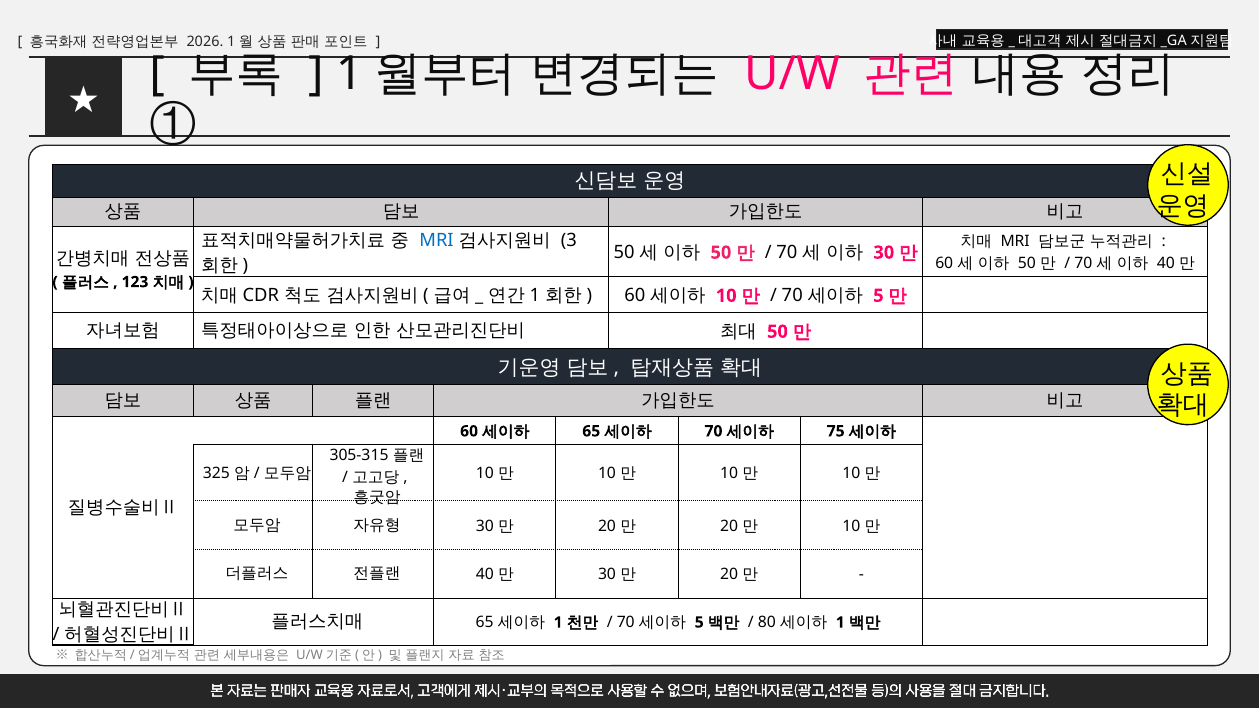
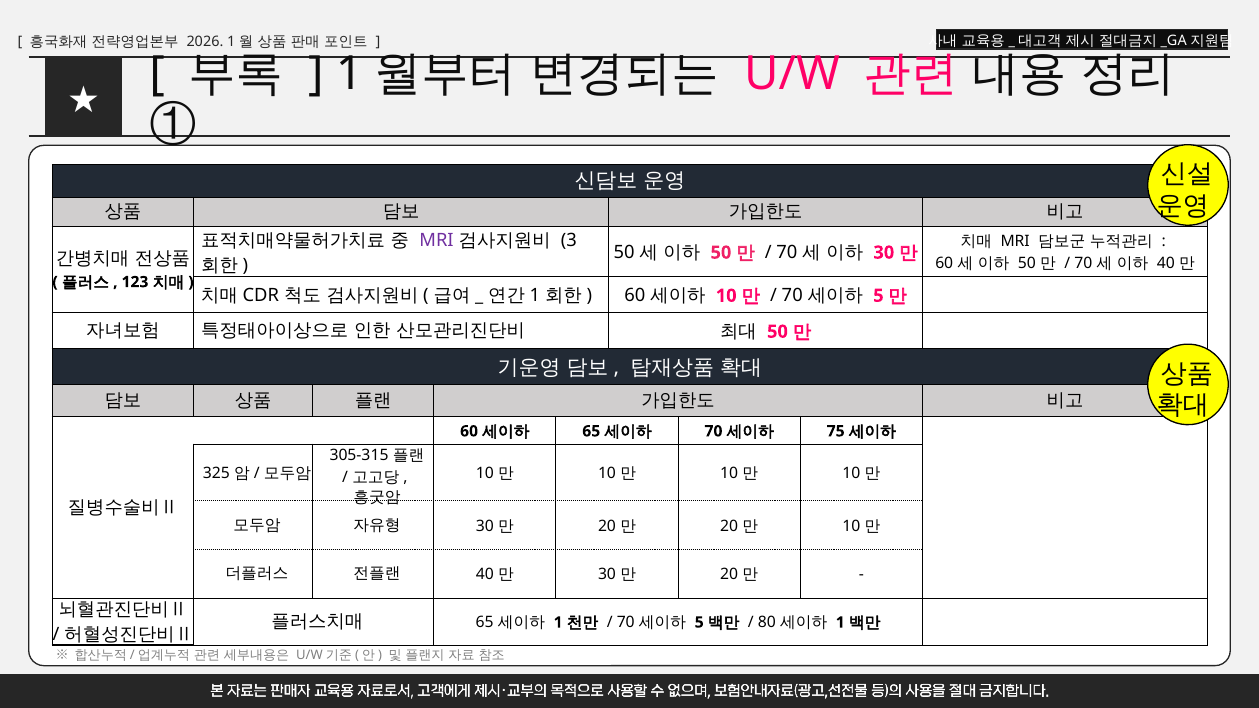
MRI at (437, 240) colour: blue -> purple
